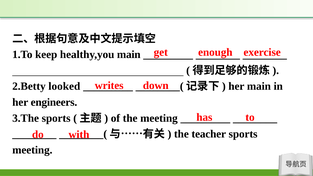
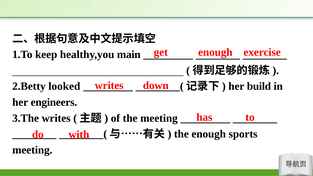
her main: main -> build
3.The sports: sports -> writes
the teacher: teacher -> enough
